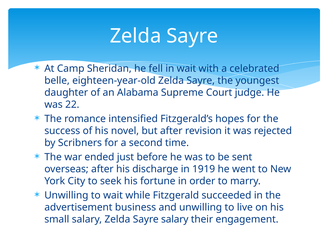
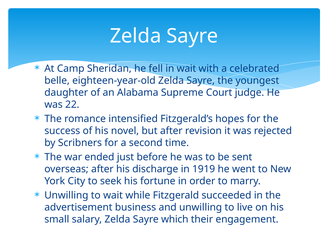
Sayre salary: salary -> which
